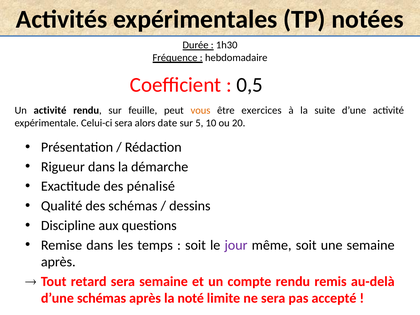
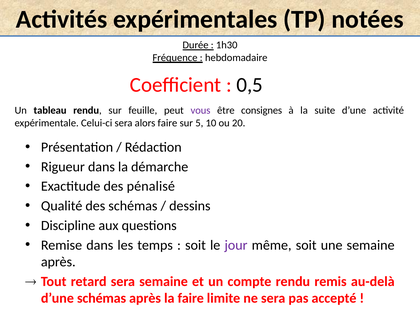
Un activité: activité -> tableau
vous colour: orange -> purple
exercices: exercices -> consignes
alors date: date -> faire
la noté: noté -> faire
